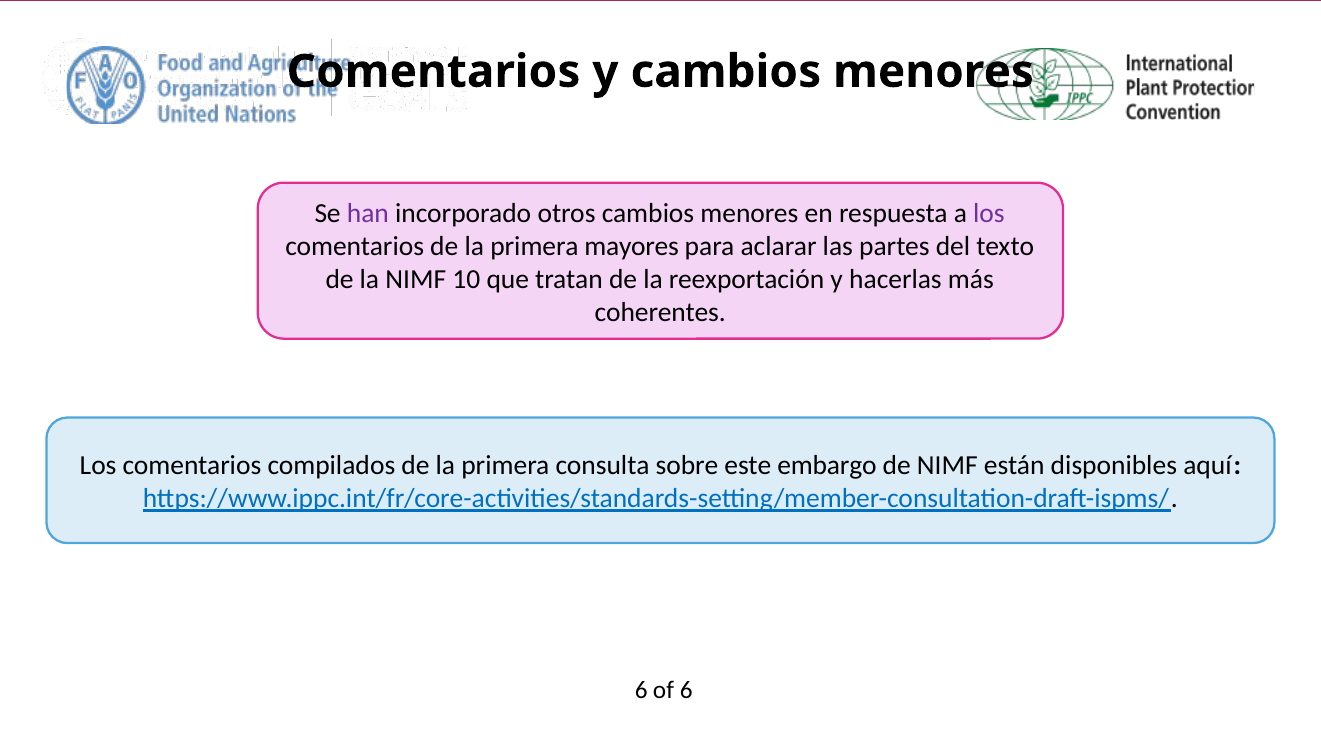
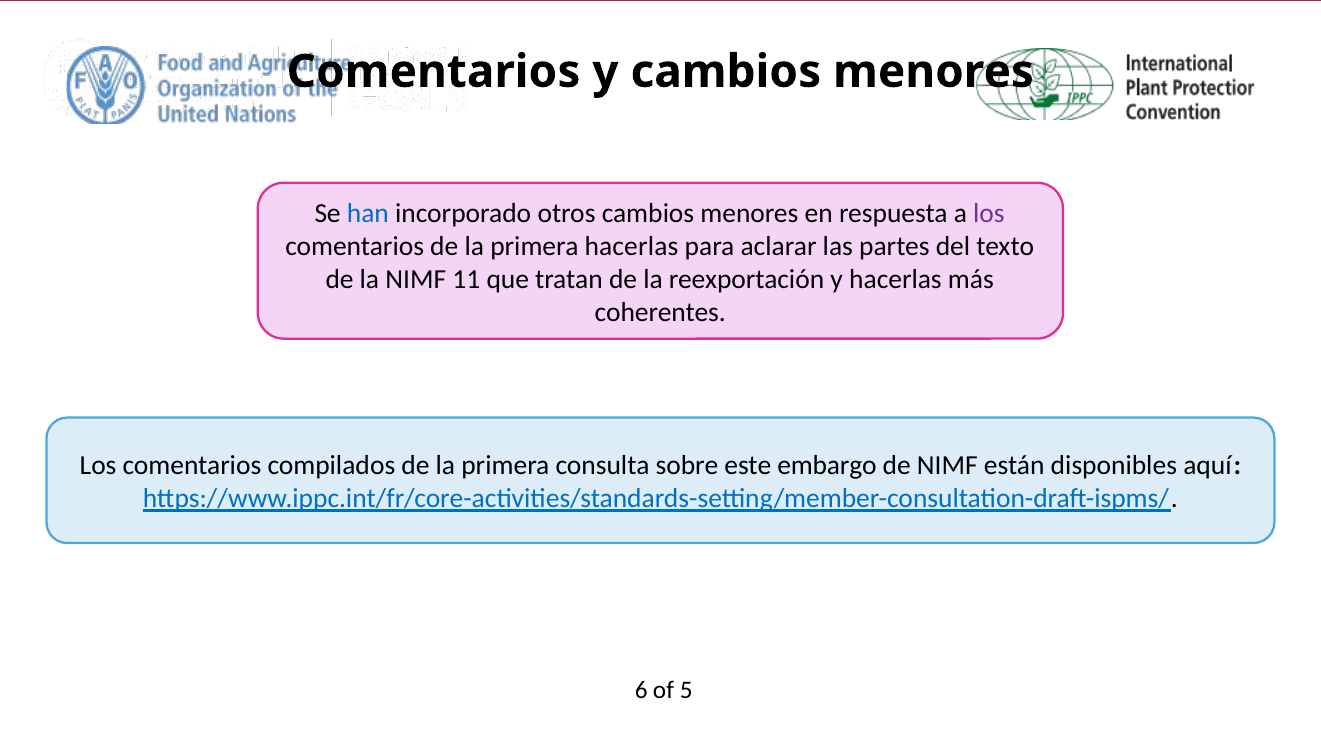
han colour: purple -> blue
primera mayores: mayores -> hacerlas
10: 10 -> 11
of 6: 6 -> 5
